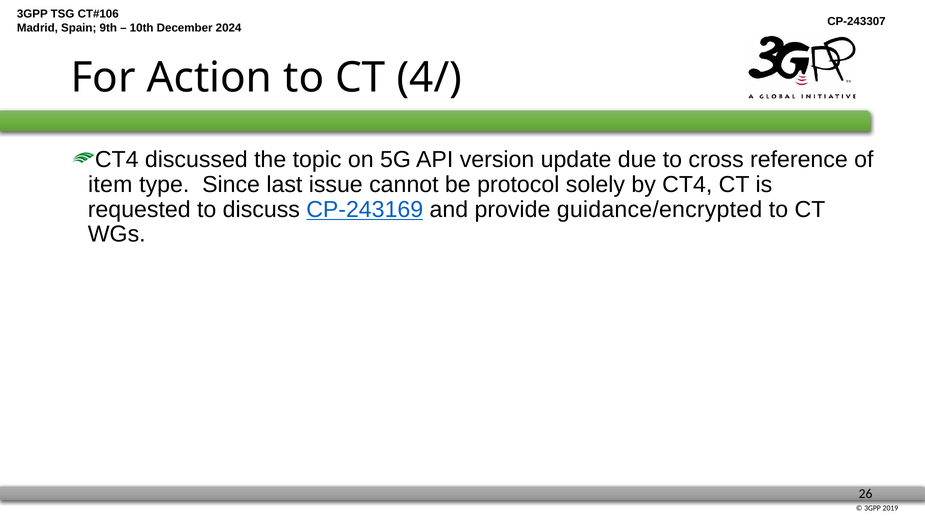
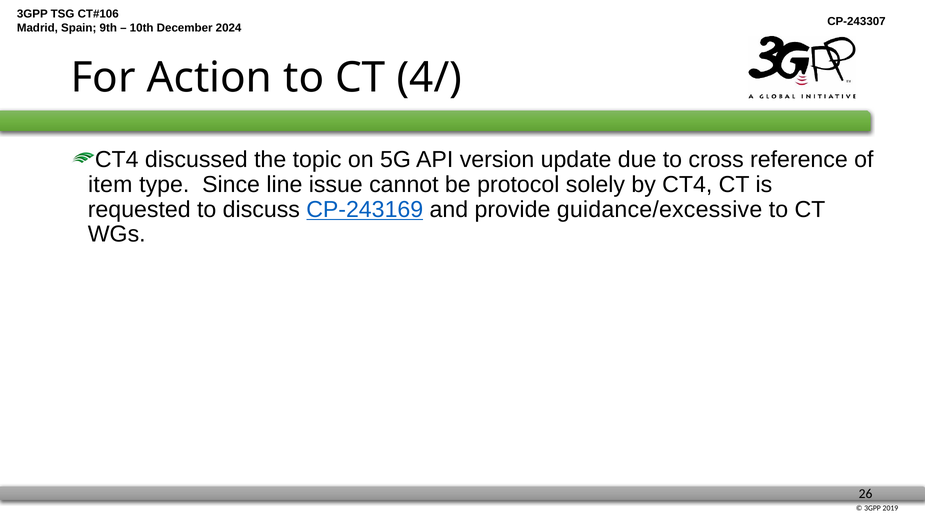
last: last -> line
guidance/encrypted: guidance/encrypted -> guidance/excessive
